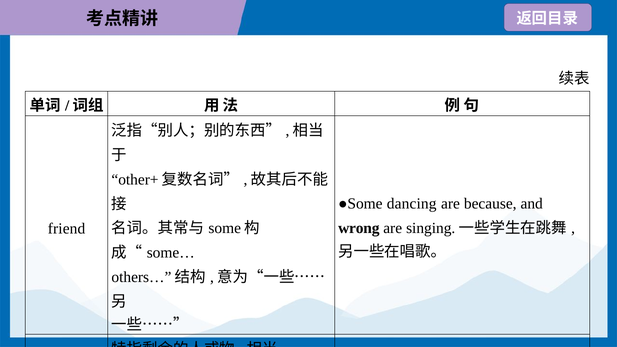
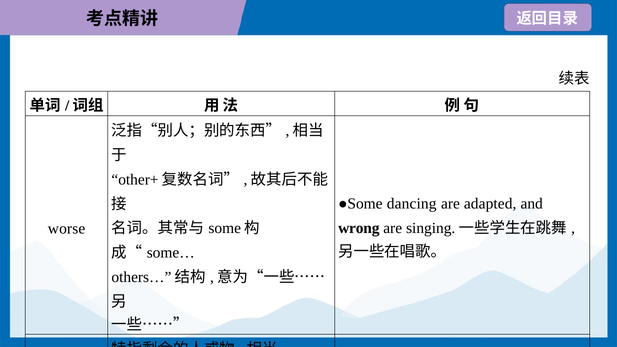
because: because -> adapted
friend: friend -> worse
